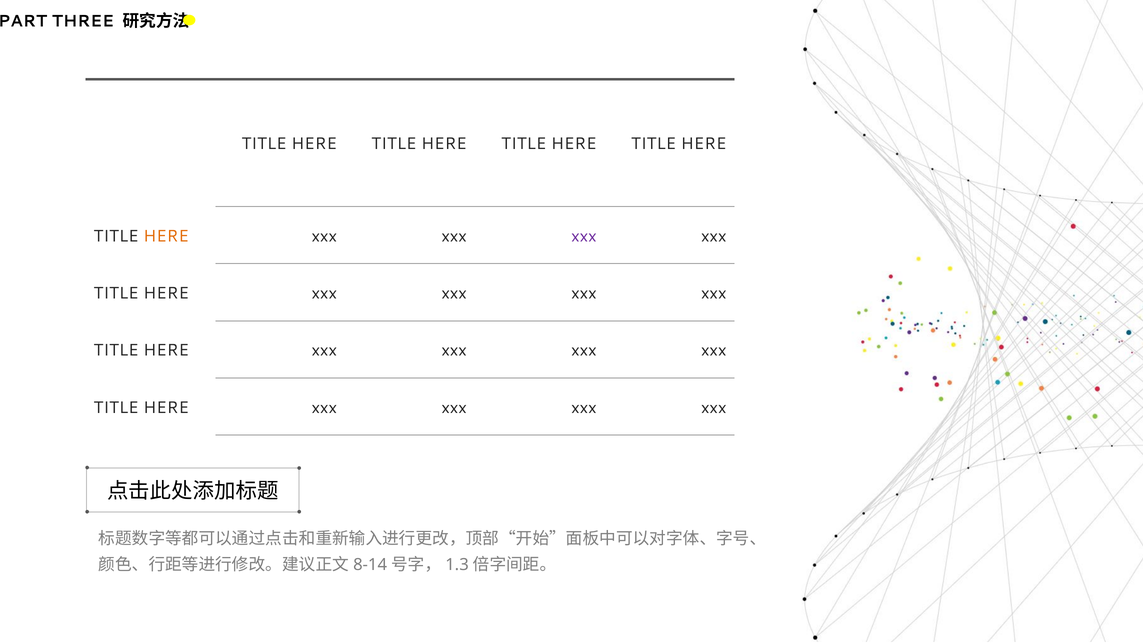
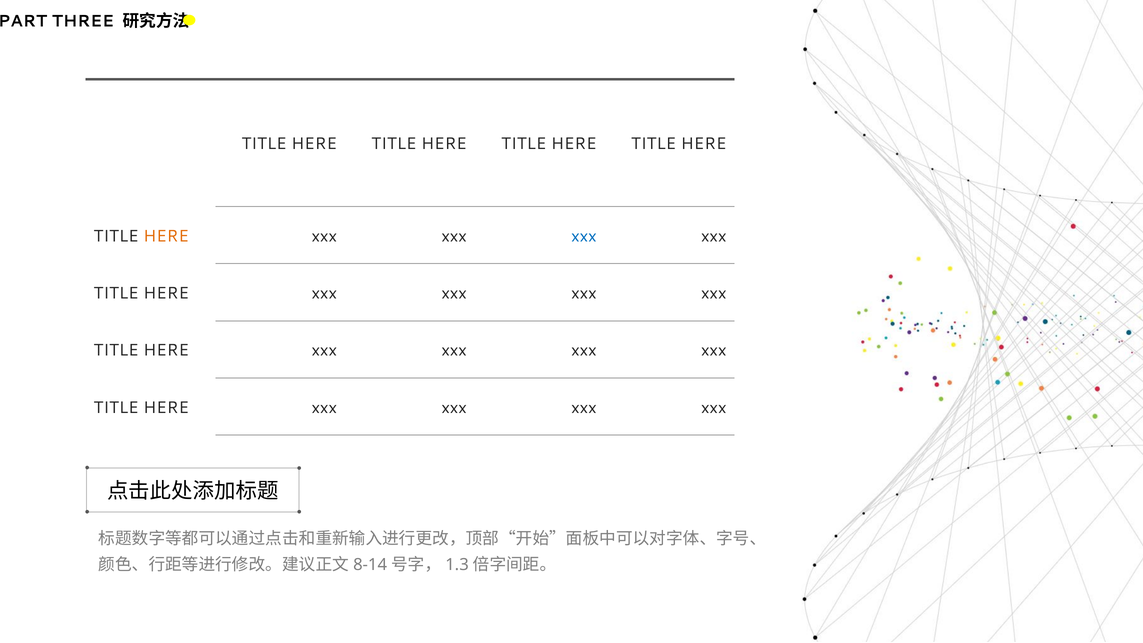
xxx at (584, 236) colour: purple -> blue
